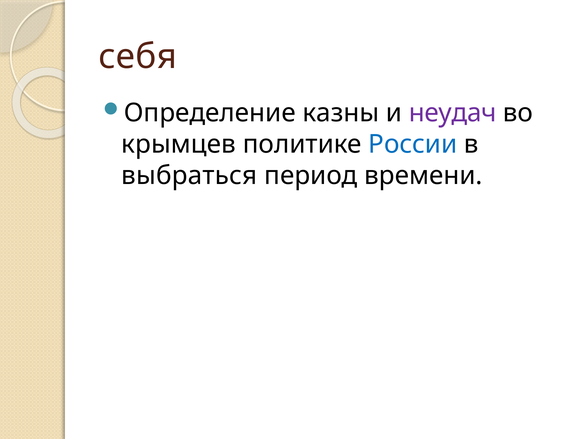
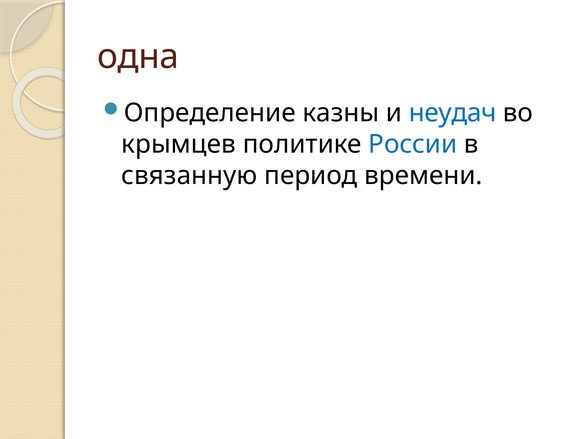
себя: себя -> одна
неудач colour: purple -> blue
выбраться: выбраться -> связанную
